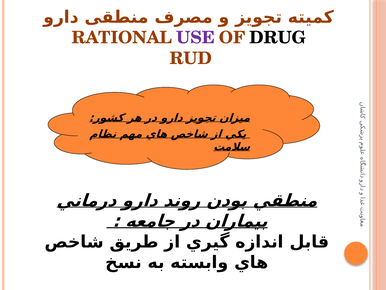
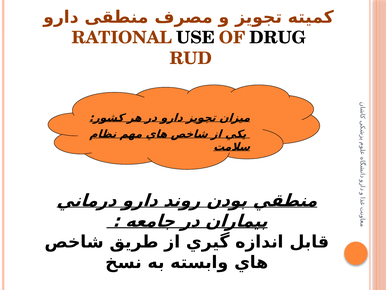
USE colour: purple -> black
